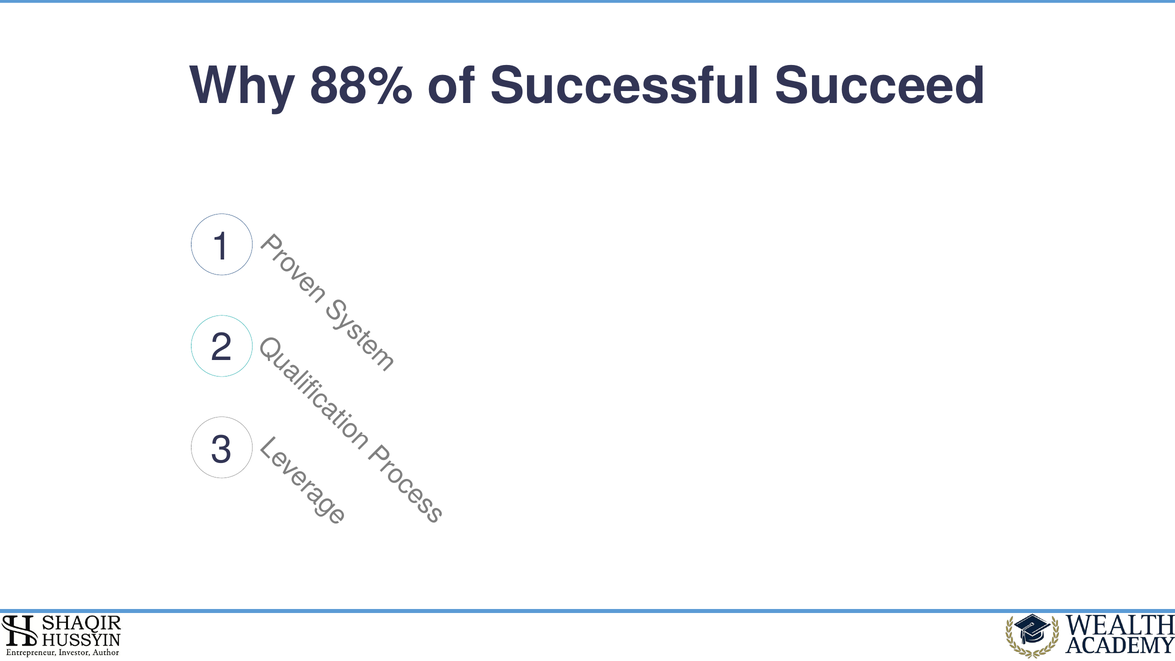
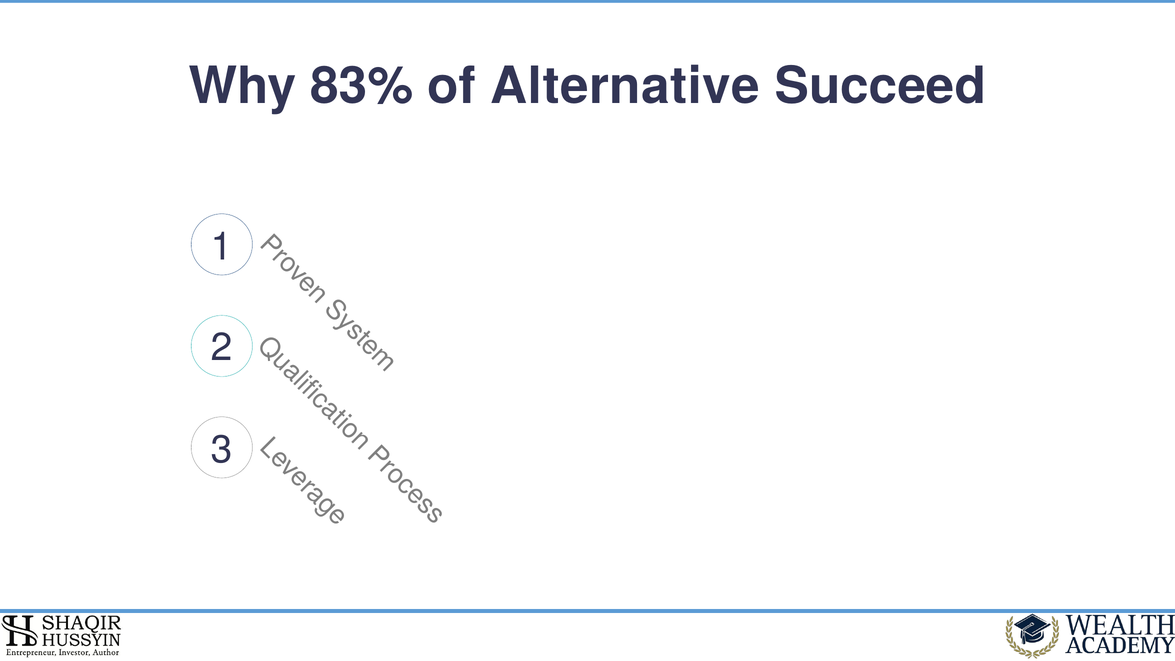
88%: 88% -> 83%
Successful: Successful -> Alternative
